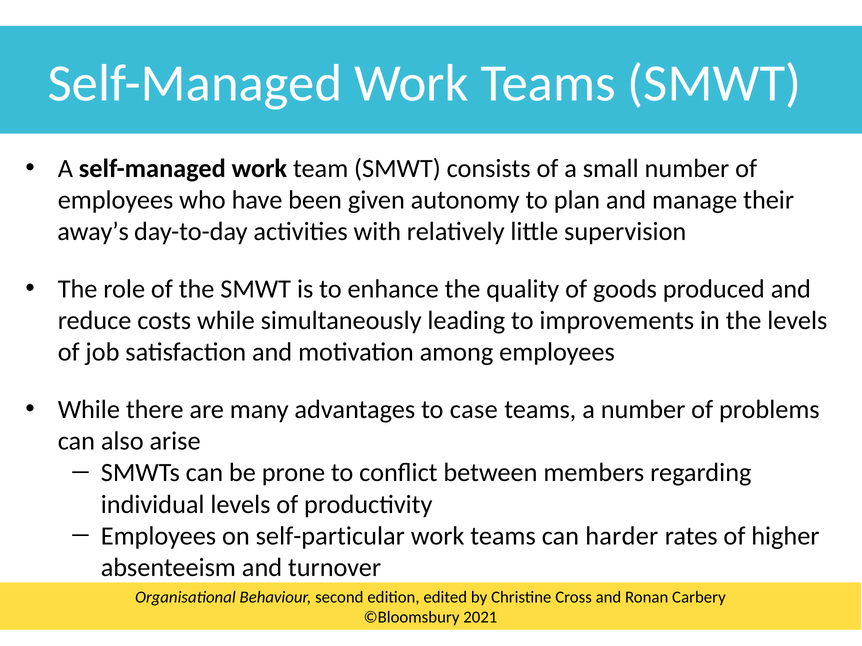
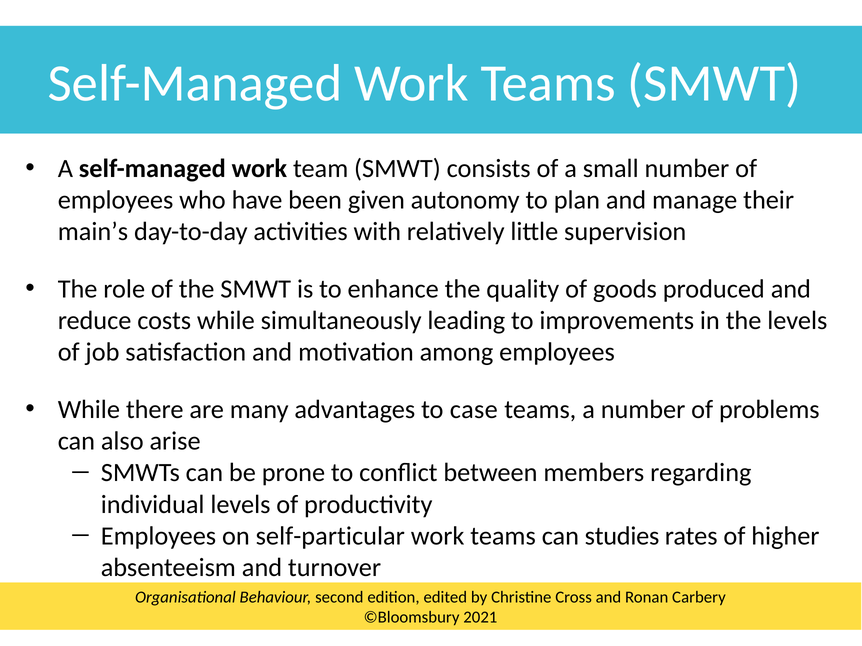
away’s: away’s -> main’s
harder: harder -> studies
